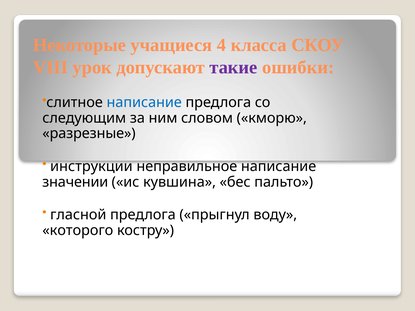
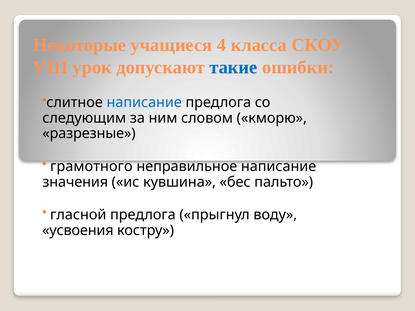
такие colour: purple -> blue
инструкции: инструкции -> грамотного
значении: значении -> значения
которого: которого -> усвоения
